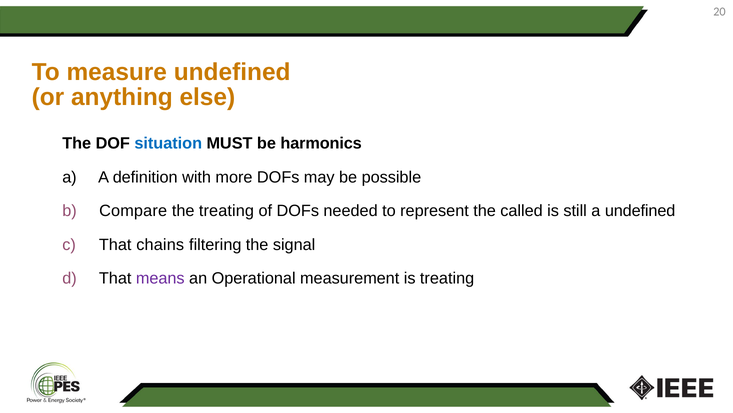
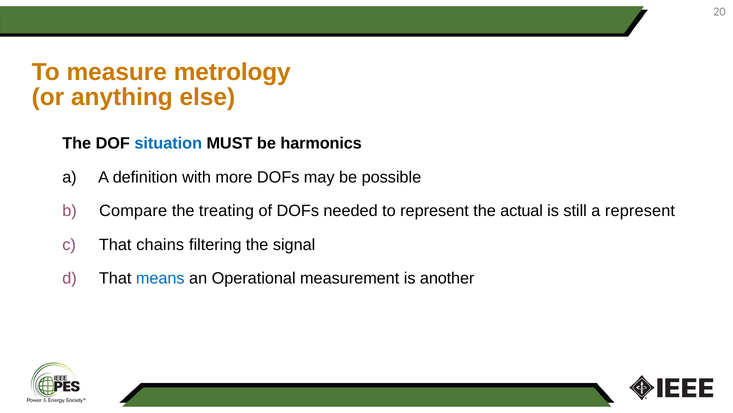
measure undefined: undefined -> metrology
called: called -> actual
a undefined: undefined -> represent
means colour: purple -> blue
is treating: treating -> another
